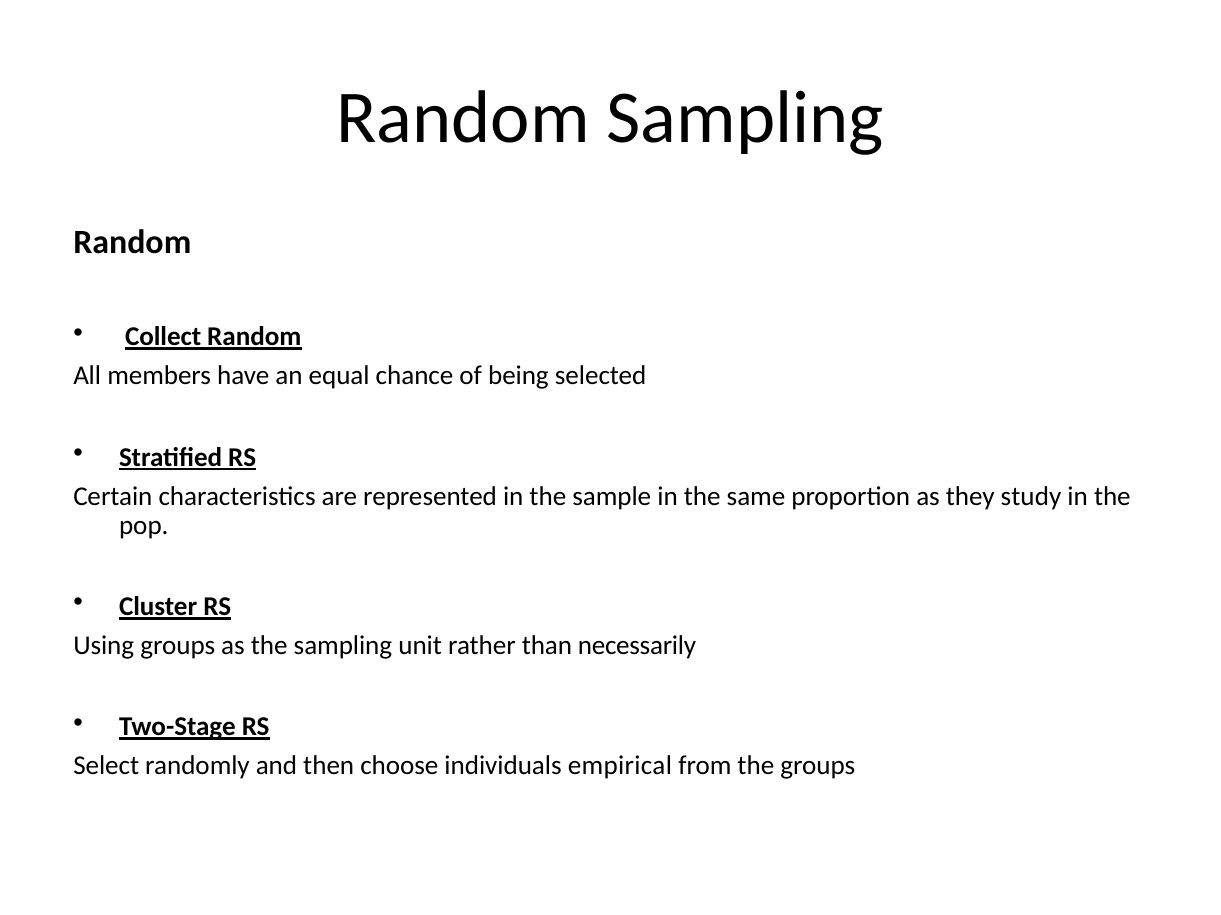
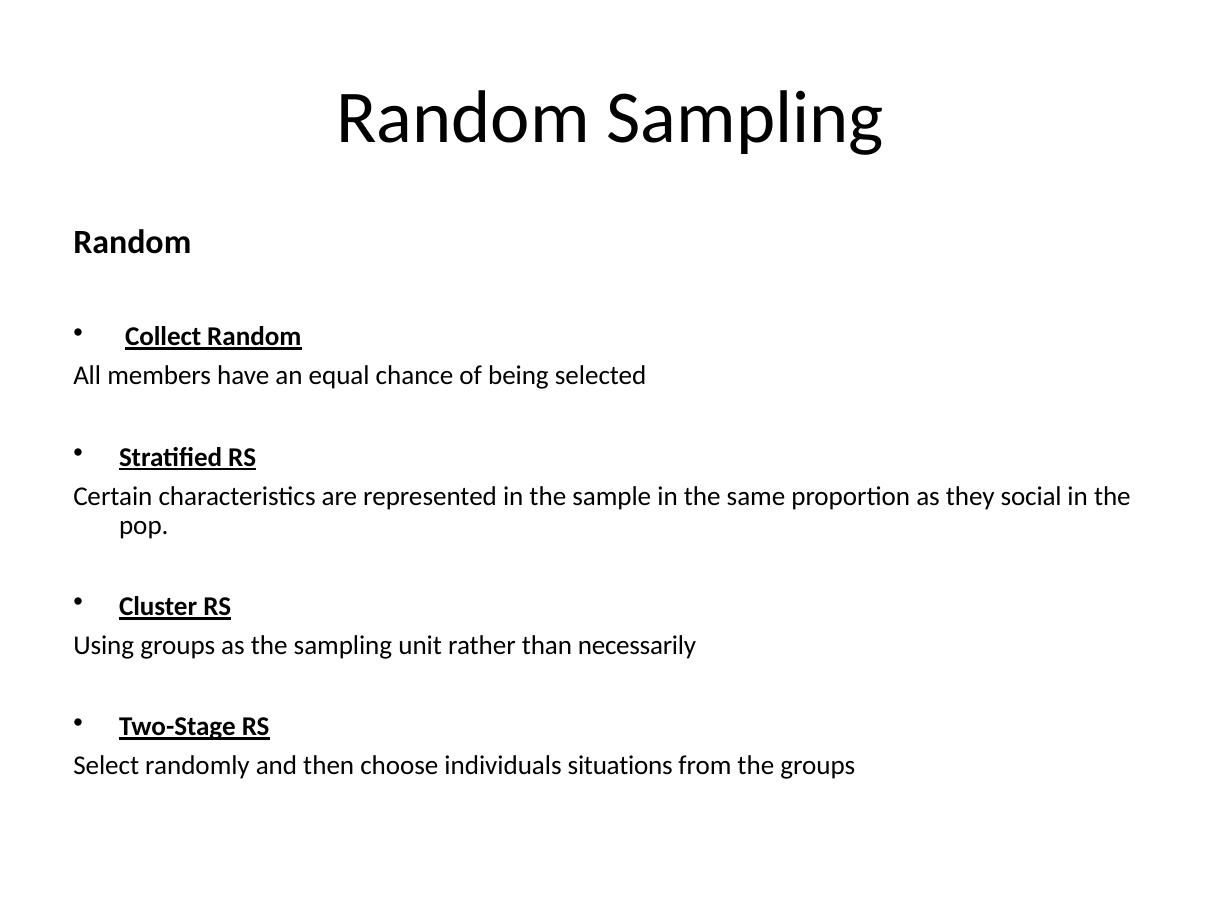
study: study -> social
empirical: empirical -> situations
